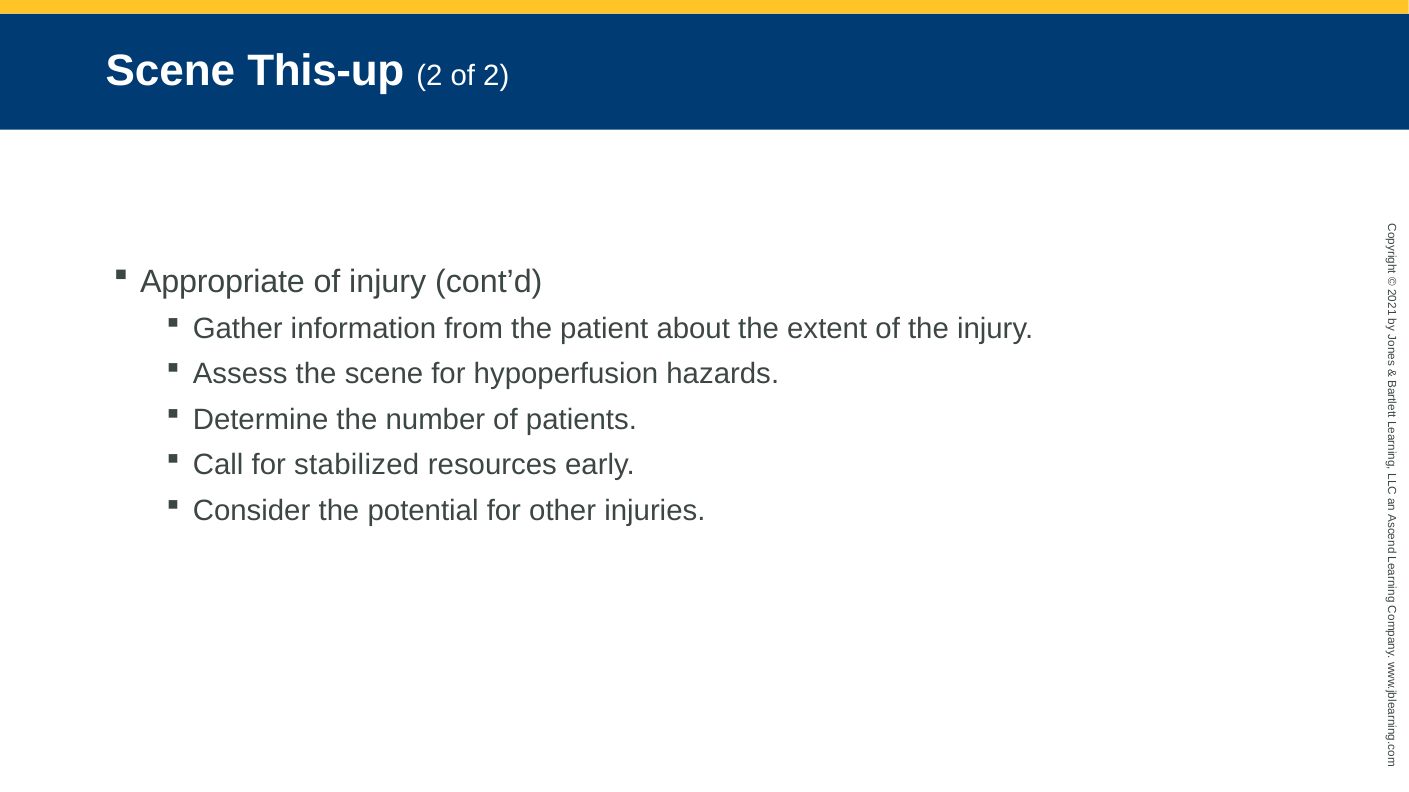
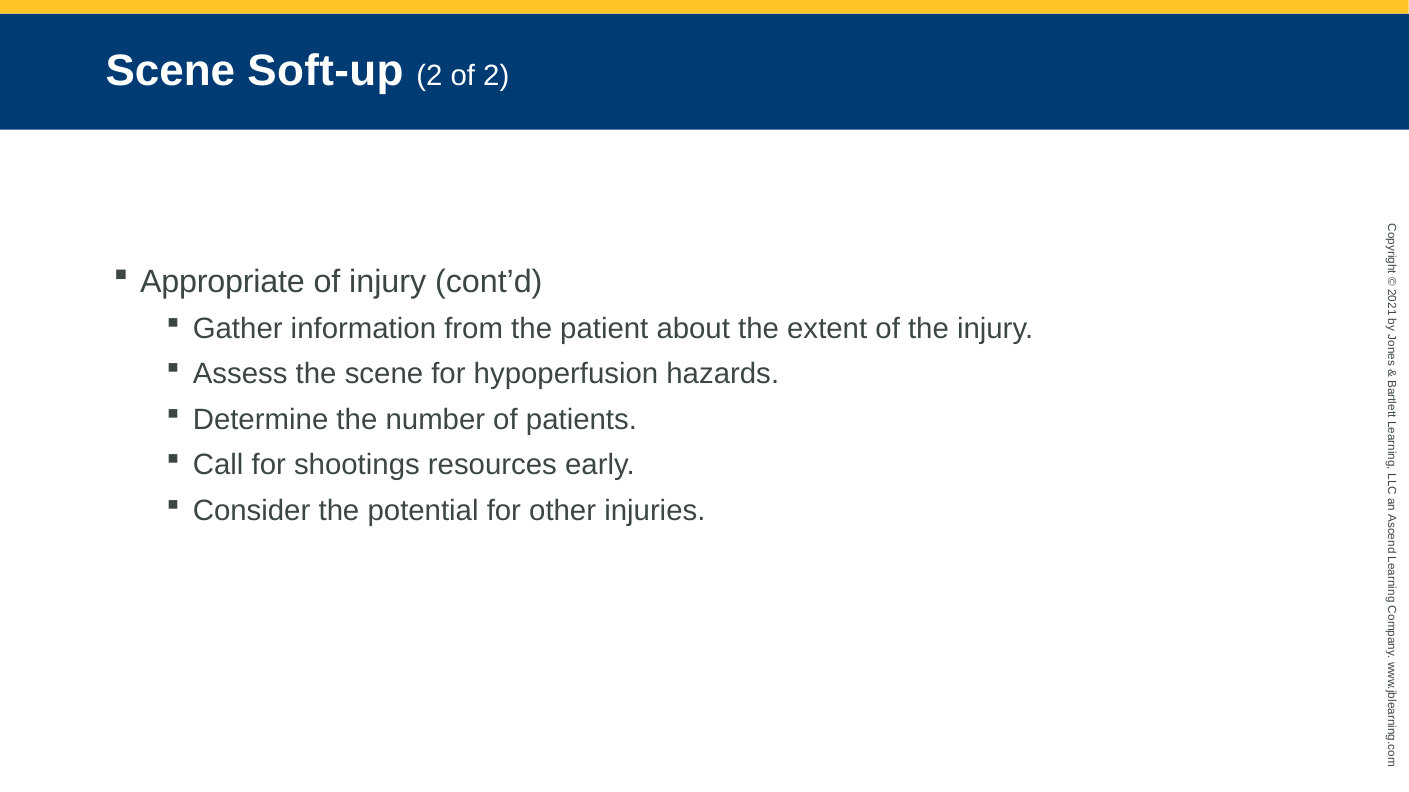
This-up: This-up -> Soft-up
stabilized: stabilized -> shootings
